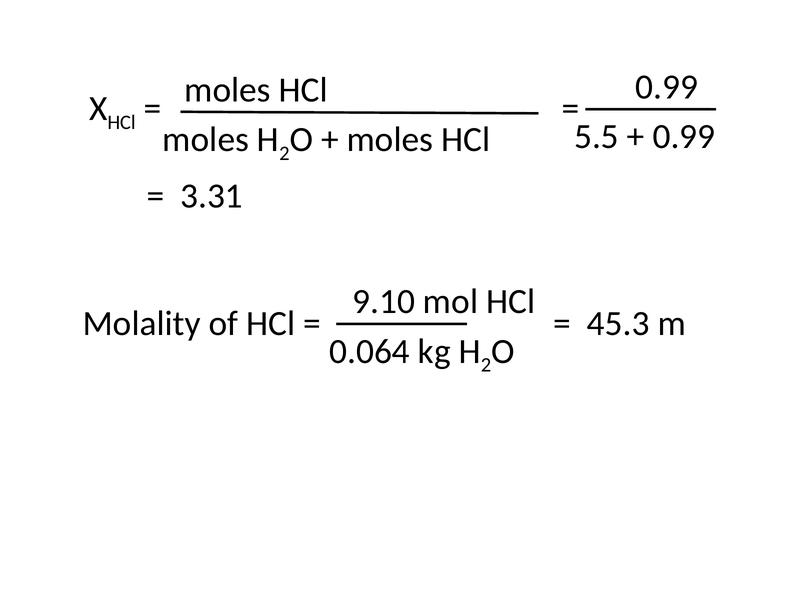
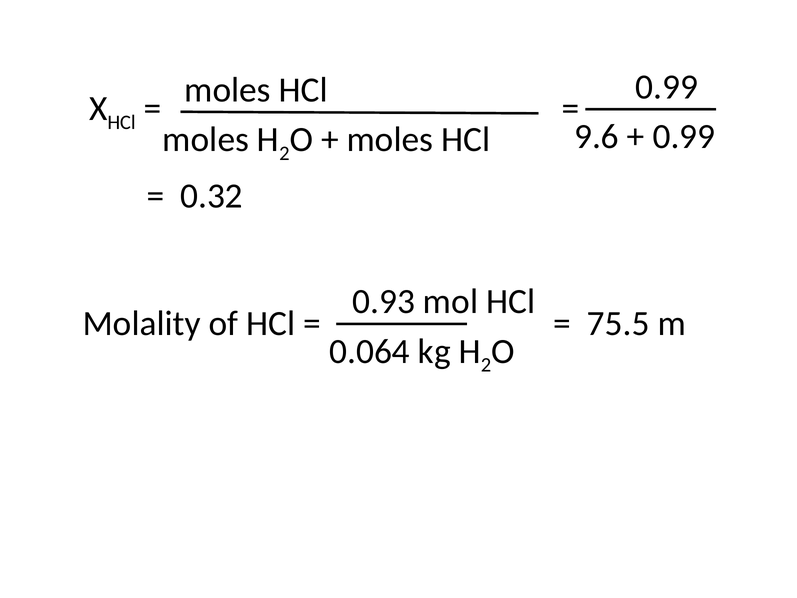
5.5: 5.5 -> 9.6
3.31: 3.31 -> 0.32
9.10: 9.10 -> 0.93
45.3: 45.3 -> 75.5
